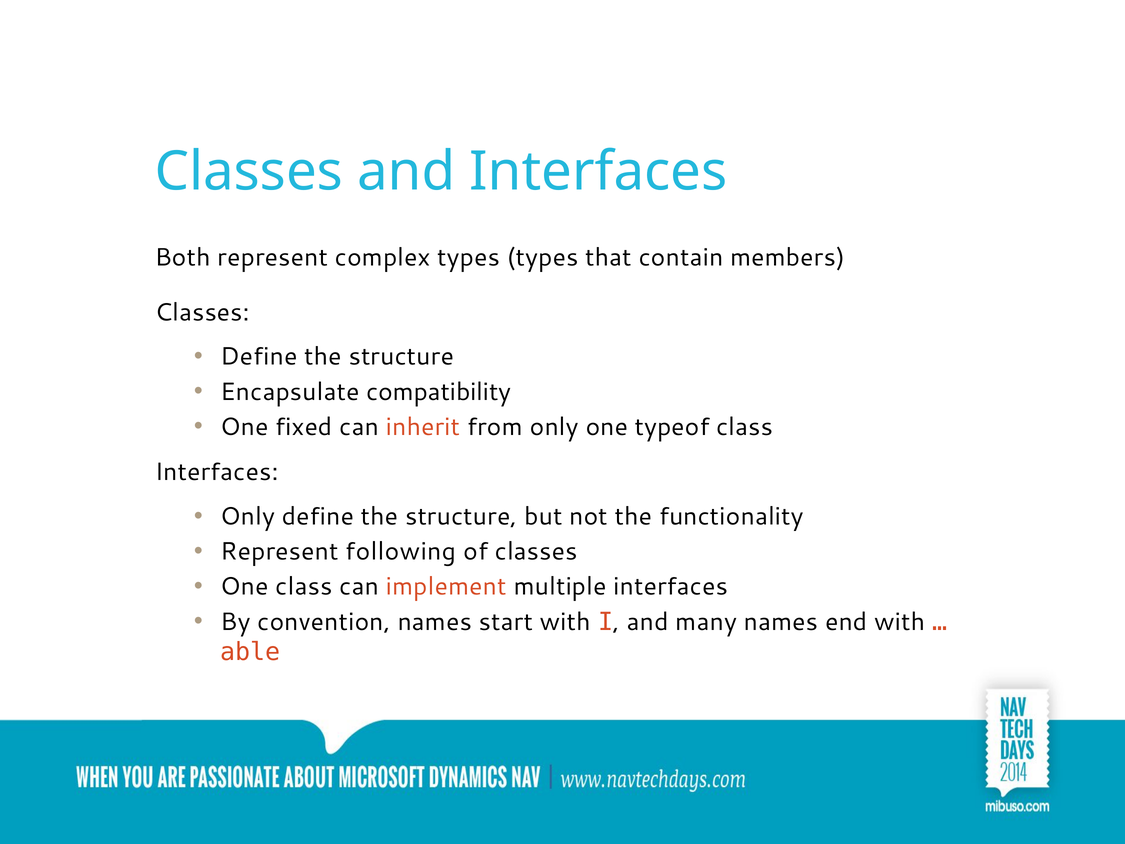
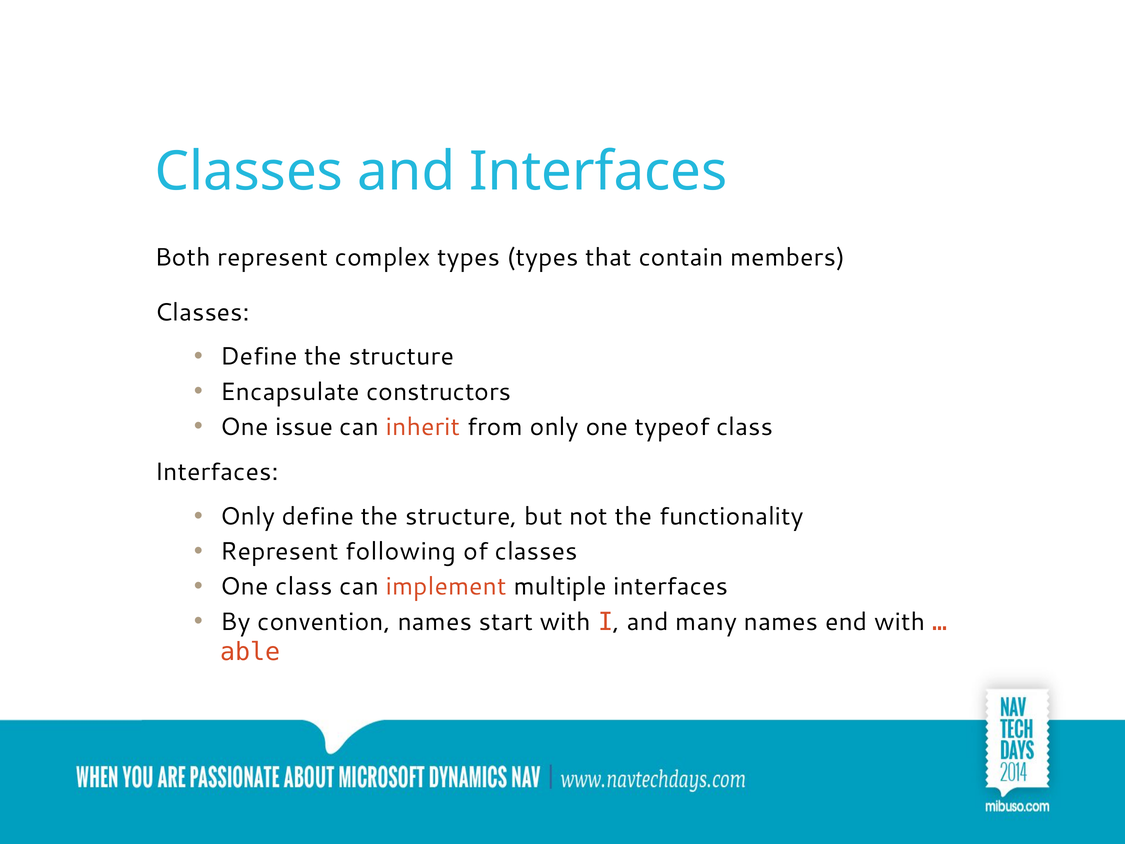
compatibility: compatibility -> constructors
fixed: fixed -> issue
